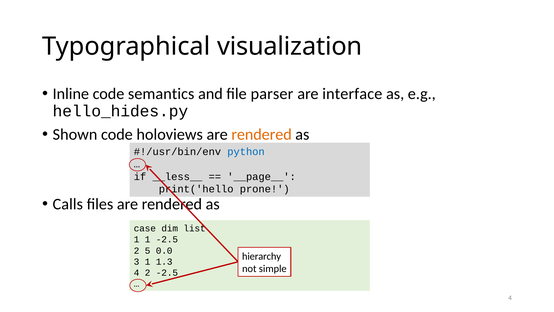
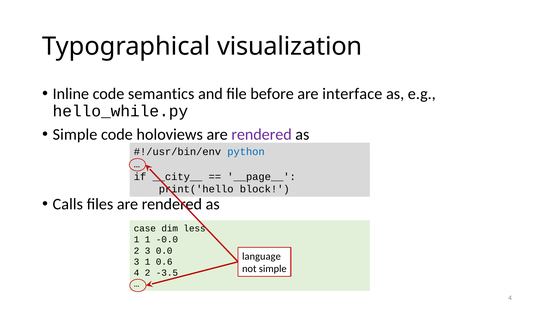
parser: parser -> before
hello_hides.py: hello_hides.py -> hello_while.py
Shown at (75, 134): Shown -> Simple
rendered at (262, 134) colour: orange -> purple
__less__: __less__ -> __city__
prone: prone -> block
list: list -> less
1 -2.5: -2.5 -> -0.0
2 5: 5 -> 3
hierarchy: hierarchy -> language
1.3: 1.3 -> 0.6
2 -2.5: -2.5 -> -3.5
